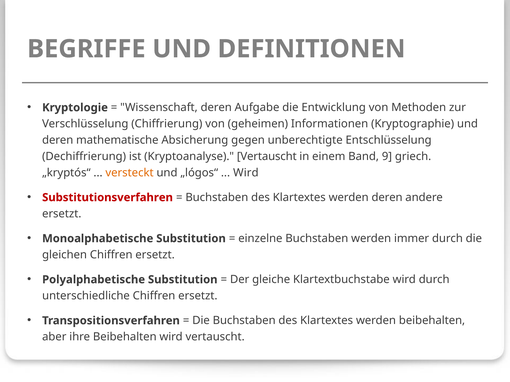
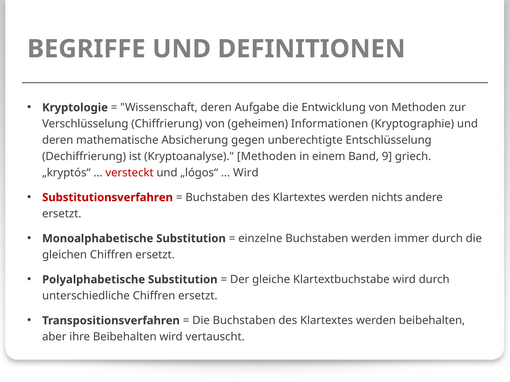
Kryptoanalyse Vertauscht: Vertauscht -> Methoden
versteckt colour: orange -> red
werden deren: deren -> nichts
